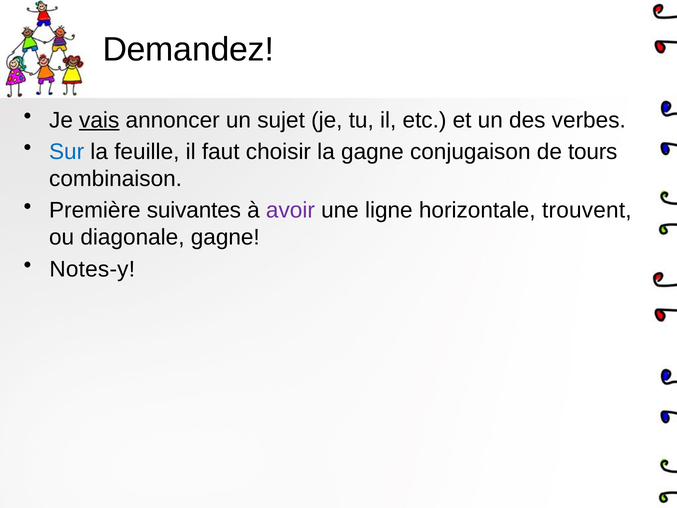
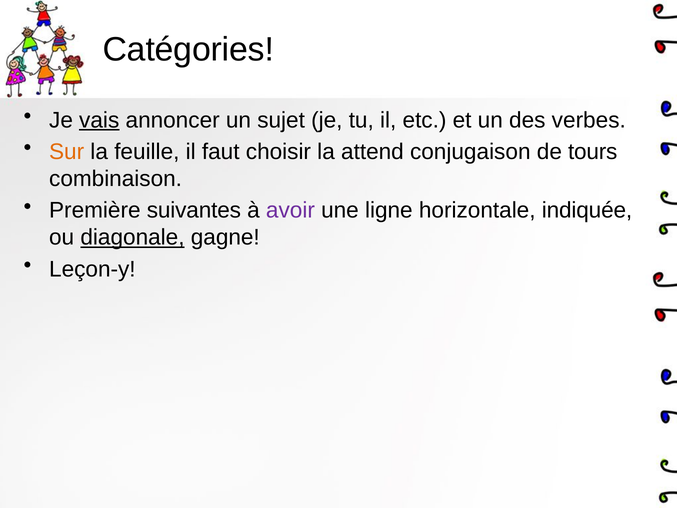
Demandez: Demandez -> Catégories
Sur colour: blue -> orange
la gagne: gagne -> attend
trouvent: trouvent -> indiquée
diagonale underline: none -> present
Notes-y: Notes-y -> Leçon-y
